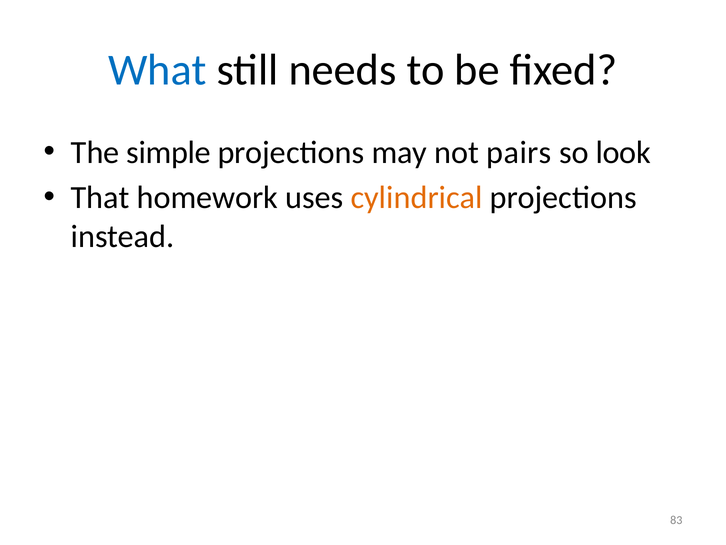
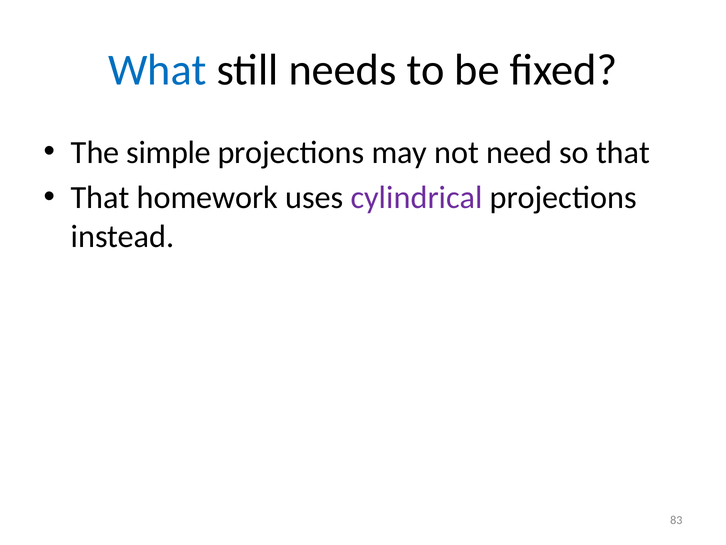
pairs: pairs -> need
so look: look -> that
cylindrical colour: orange -> purple
